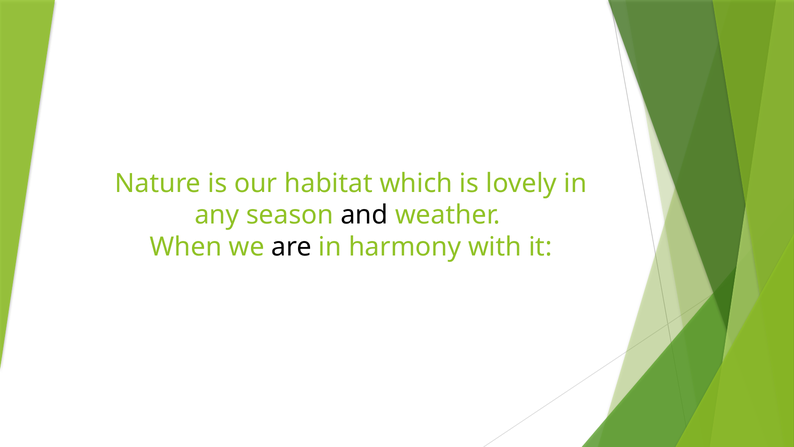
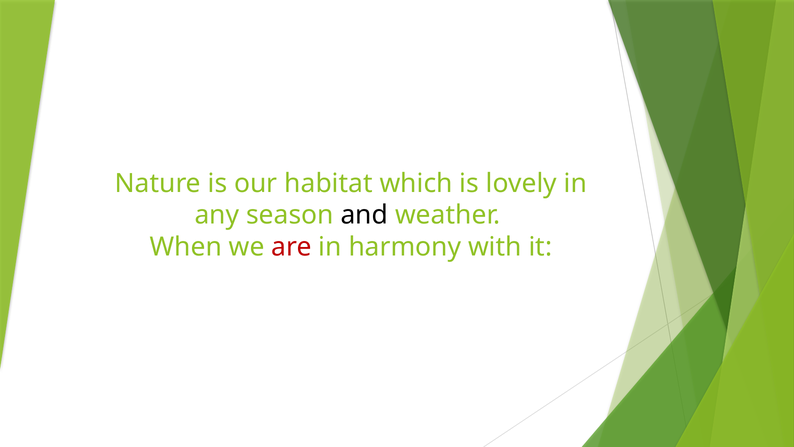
are colour: black -> red
